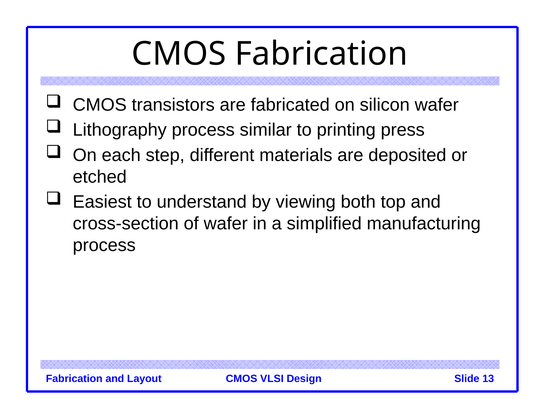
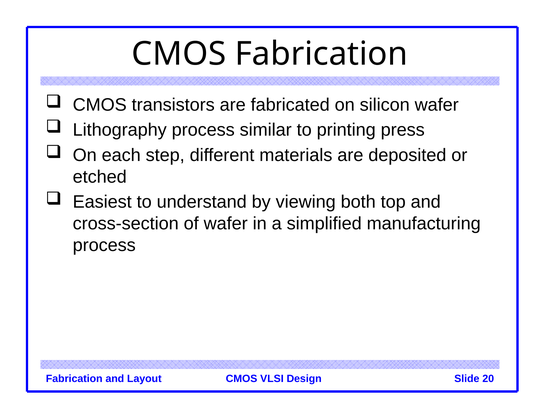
13: 13 -> 20
